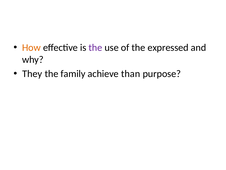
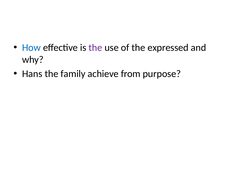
How colour: orange -> blue
They: They -> Hans
than: than -> from
